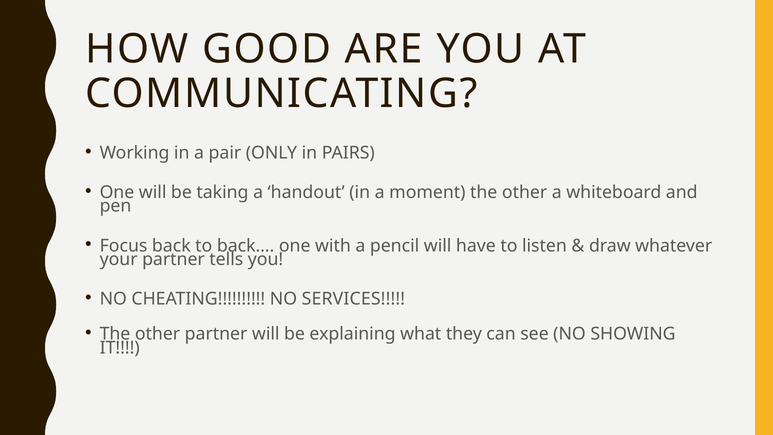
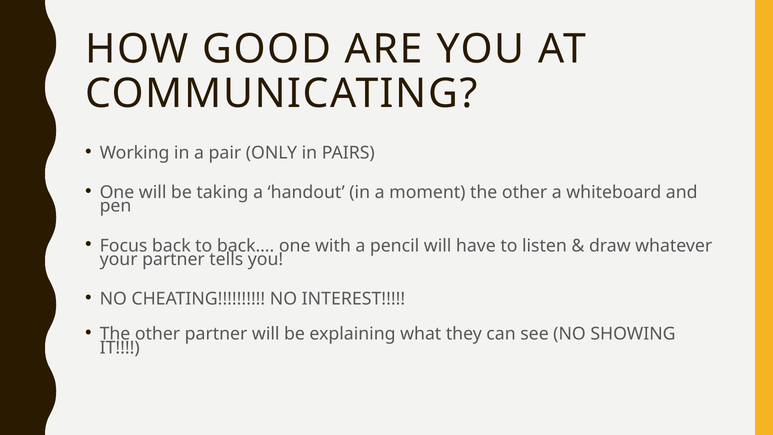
SERVICES: SERVICES -> INTEREST
